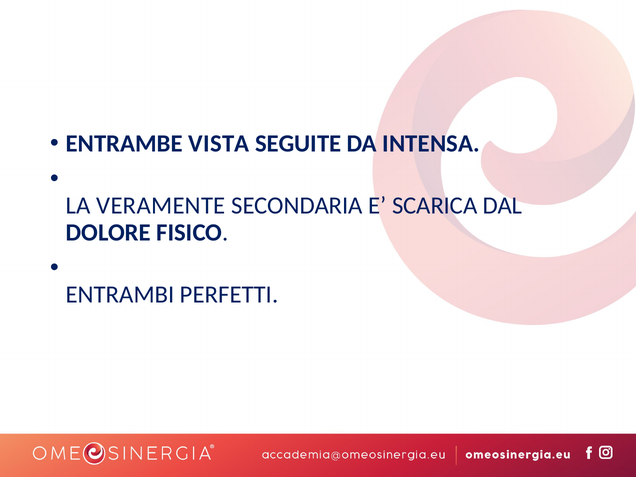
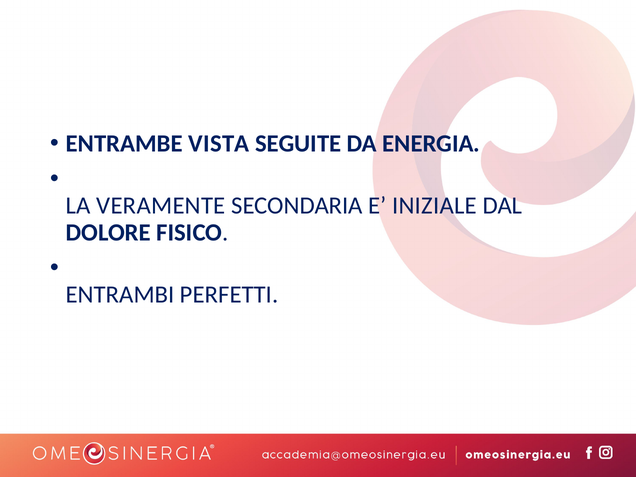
INTENSA: INTENSA -> ENERGIA
SCARICA: SCARICA -> INIZIALE
